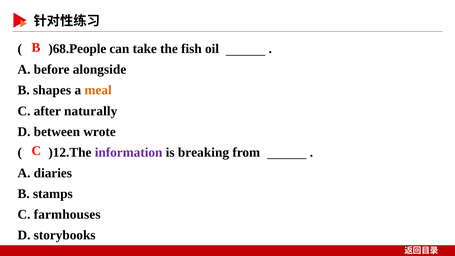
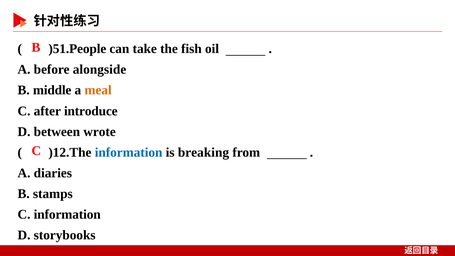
)68.People: )68.People -> )51.People
shapes: shapes -> middle
naturally: naturally -> introduce
information at (129, 152) colour: purple -> blue
C farmhouses: farmhouses -> information
